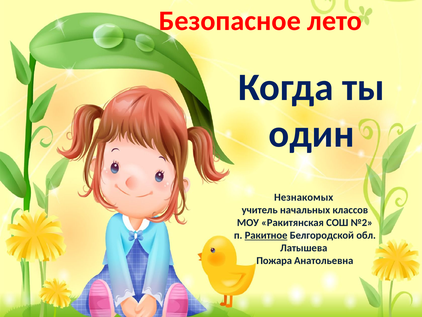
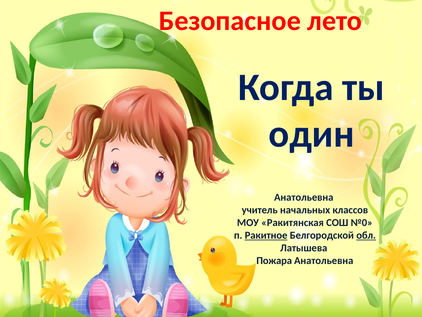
Незнакомых at (304, 197): Незнакомых -> Анатольевна
№2: №2 -> №0
обл underline: none -> present
